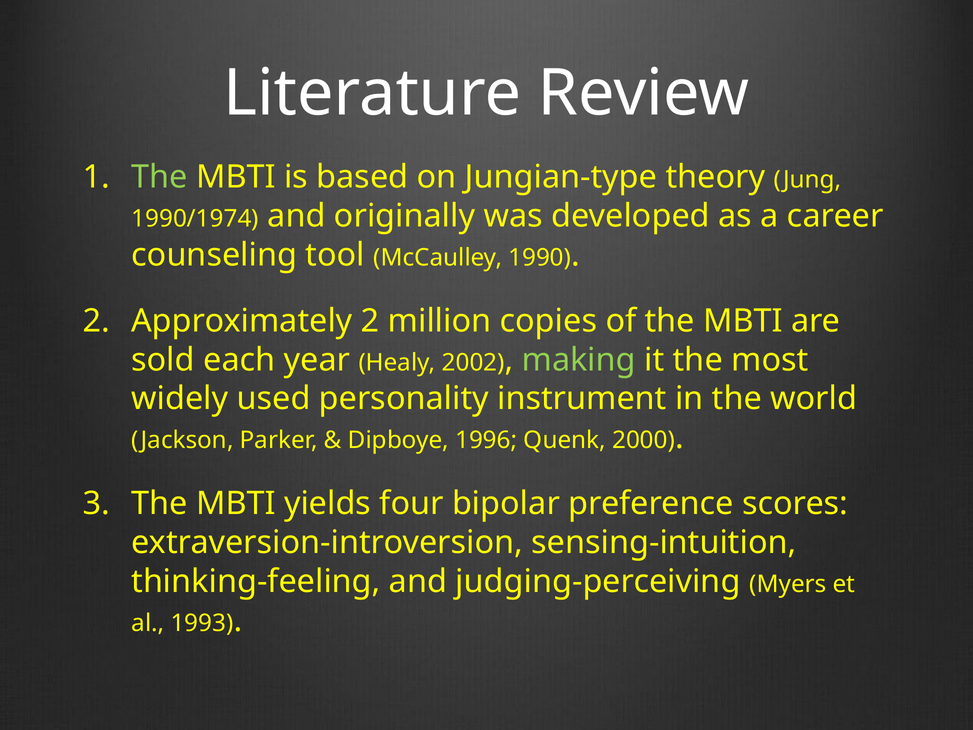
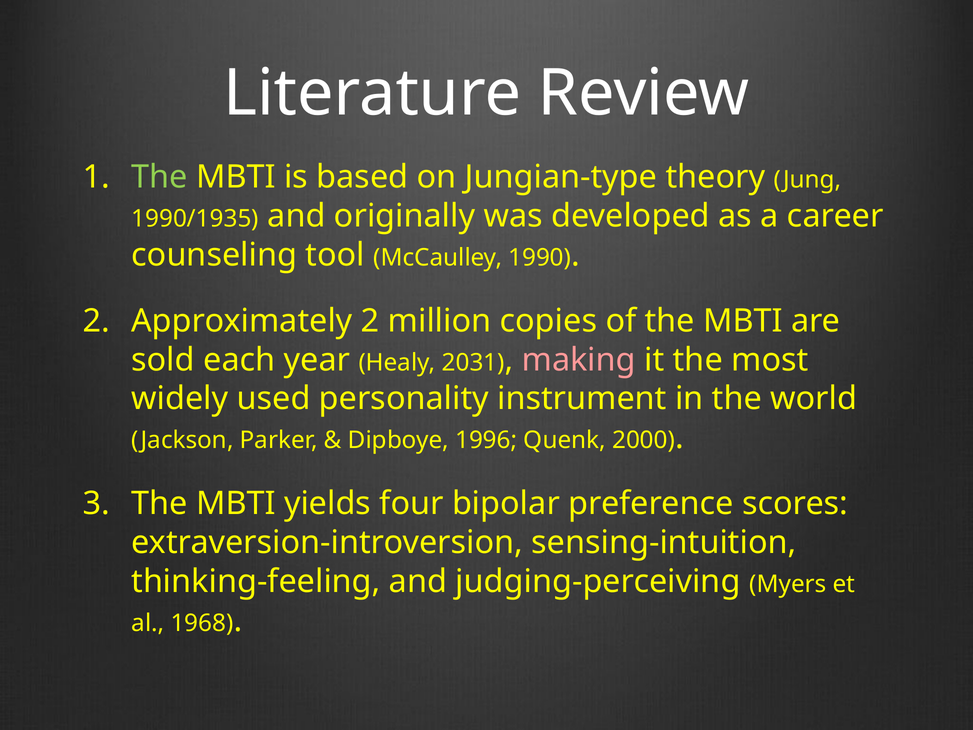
1990/1974: 1990/1974 -> 1990/1935
2002: 2002 -> 2031
making colour: light green -> pink
1993: 1993 -> 1968
